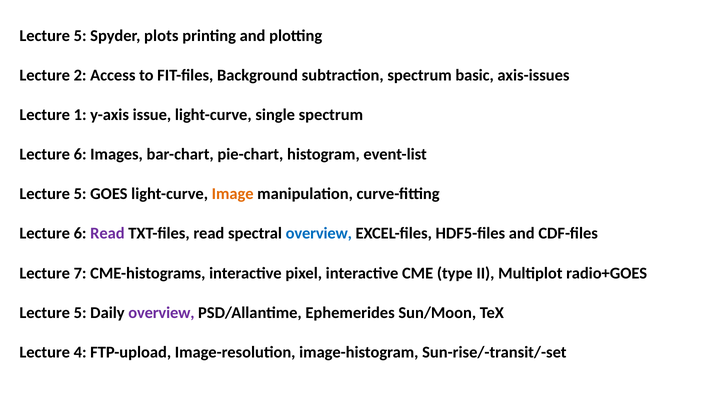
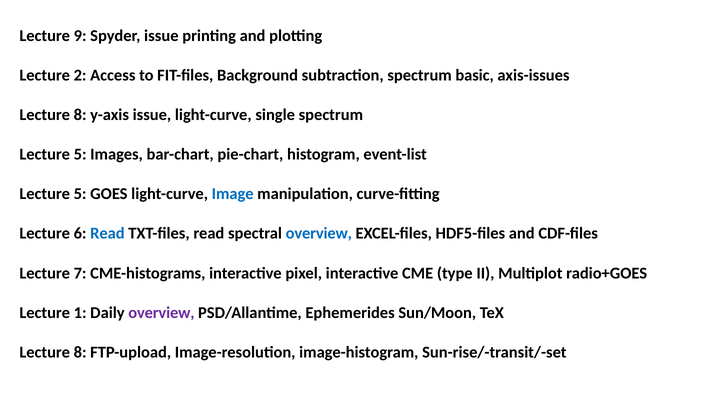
5 at (80, 36): 5 -> 9
Spyder plots: plots -> issue
1 at (80, 115): 1 -> 8
6 at (80, 154): 6 -> 5
Image colour: orange -> blue
Read at (107, 234) colour: purple -> blue
5 at (80, 313): 5 -> 1
4 at (80, 352): 4 -> 8
